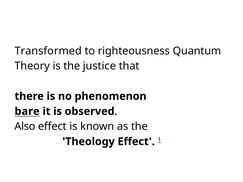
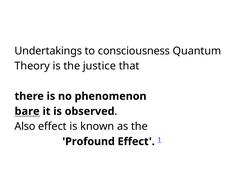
Transformed: Transformed -> Undertakings
righteousness: righteousness -> consciousness
Theology: Theology -> Profound
